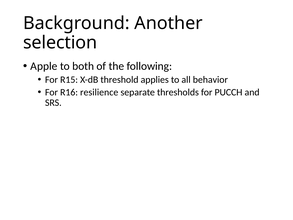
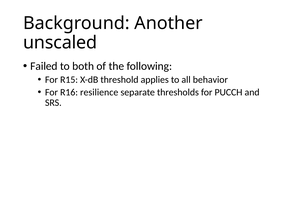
selection: selection -> unscaled
Apple: Apple -> Failed
